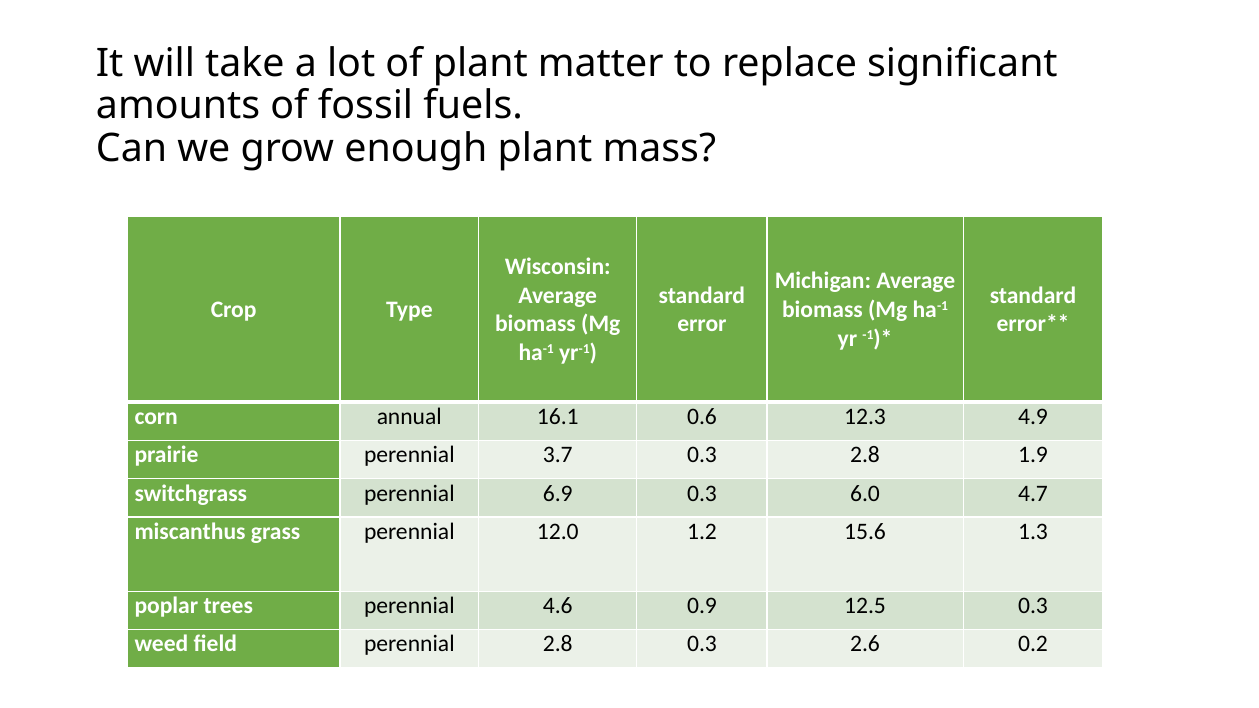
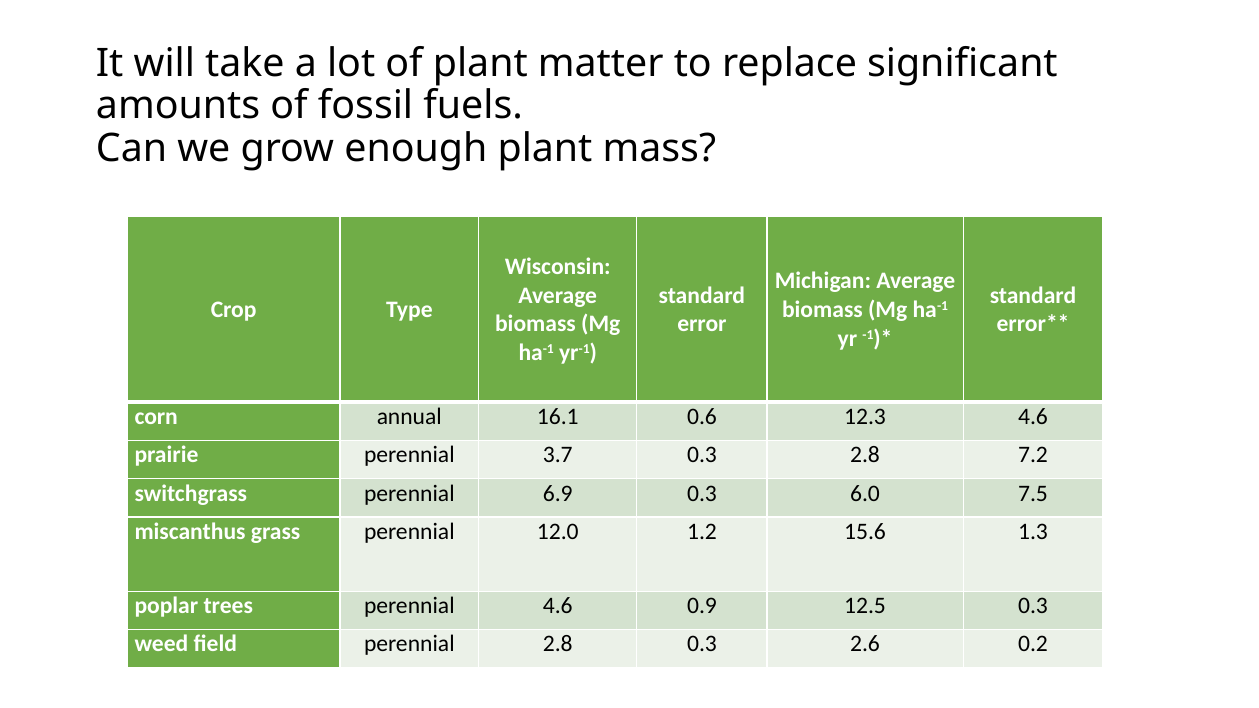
12.3 4.9: 4.9 -> 4.6
1.9: 1.9 -> 7.2
4.7: 4.7 -> 7.5
